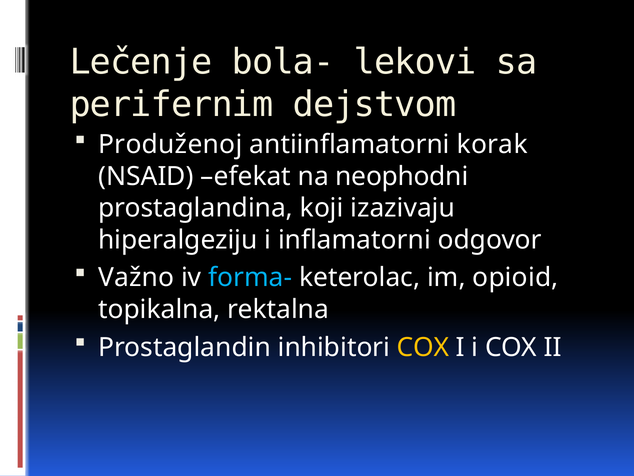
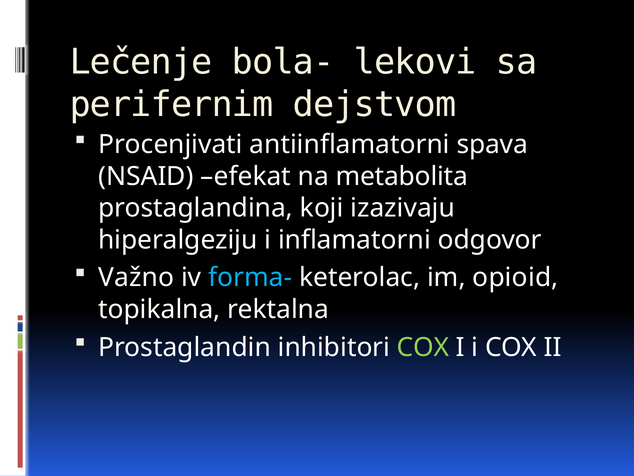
Produženoj: Produženoj -> Procenjivati
korak: korak -> spava
neophodni: neophodni -> metabolita
COX at (423, 347) colour: yellow -> light green
